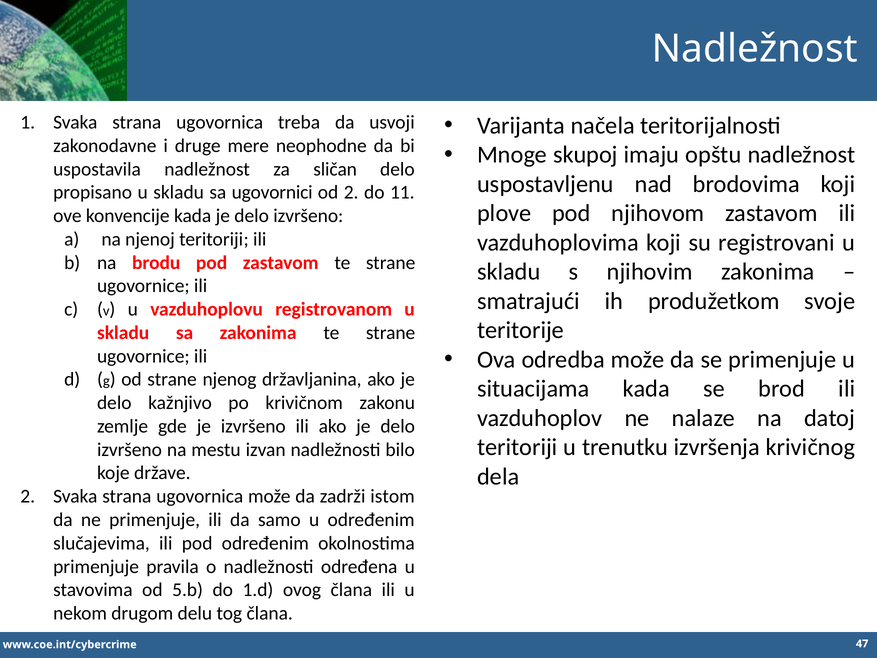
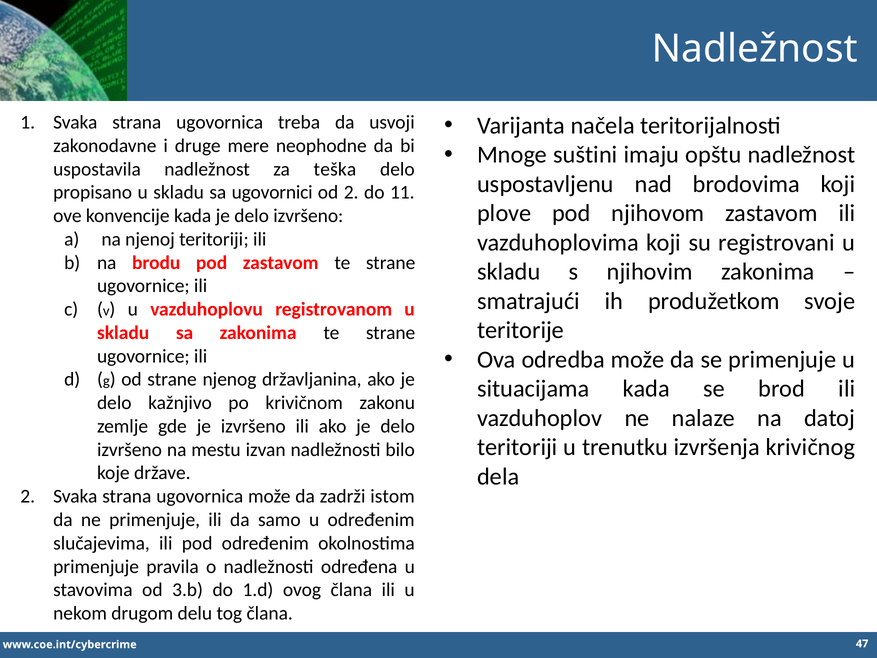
skupoj: skupoj -> suštini
sličan: sličan -> teška
5.b: 5.b -> 3.b
